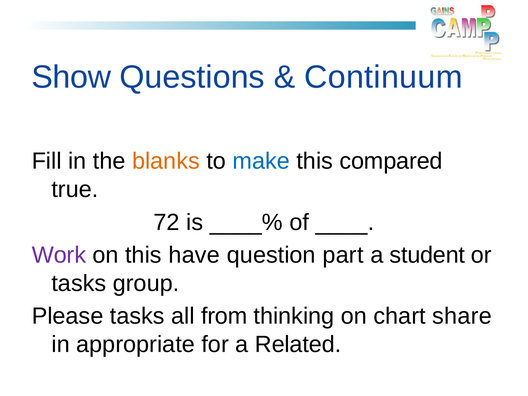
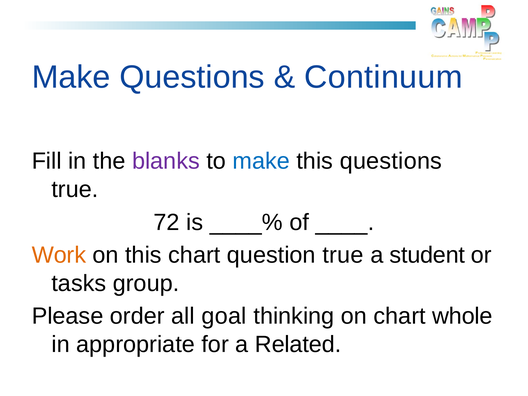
Show at (71, 77): Show -> Make
blanks colour: orange -> purple
this compared: compared -> questions
Work colour: purple -> orange
this have: have -> chart
question part: part -> true
Please tasks: tasks -> order
from: from -> goal
share: share -> whole
